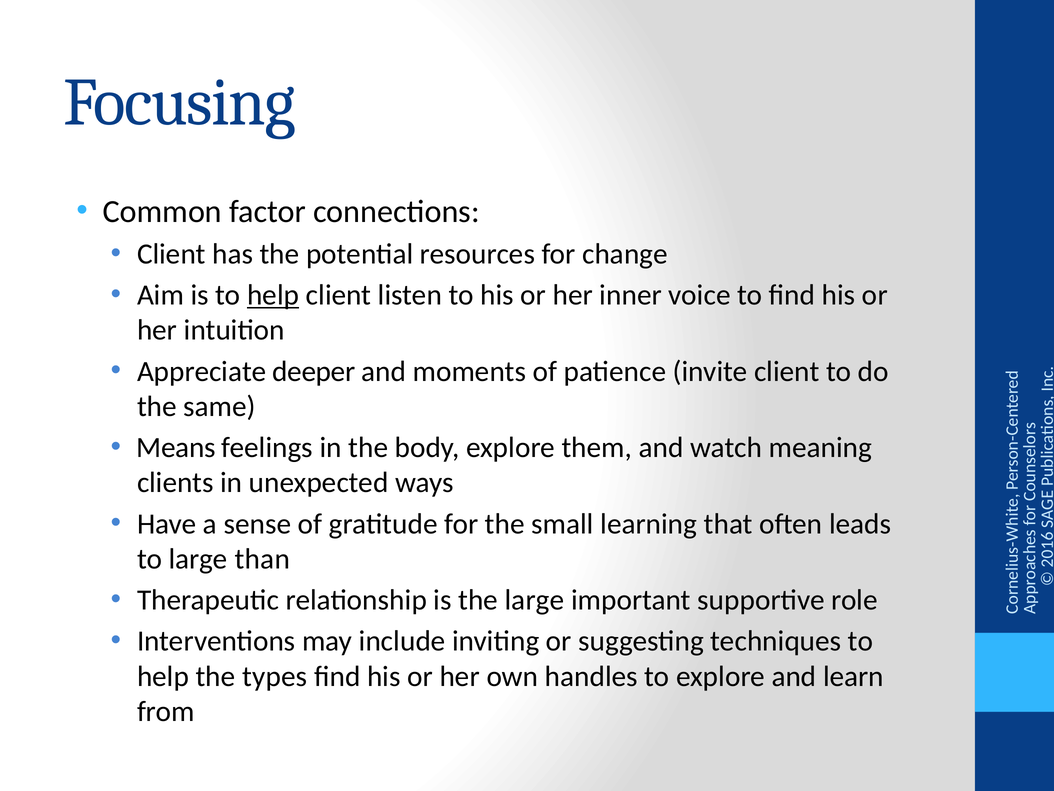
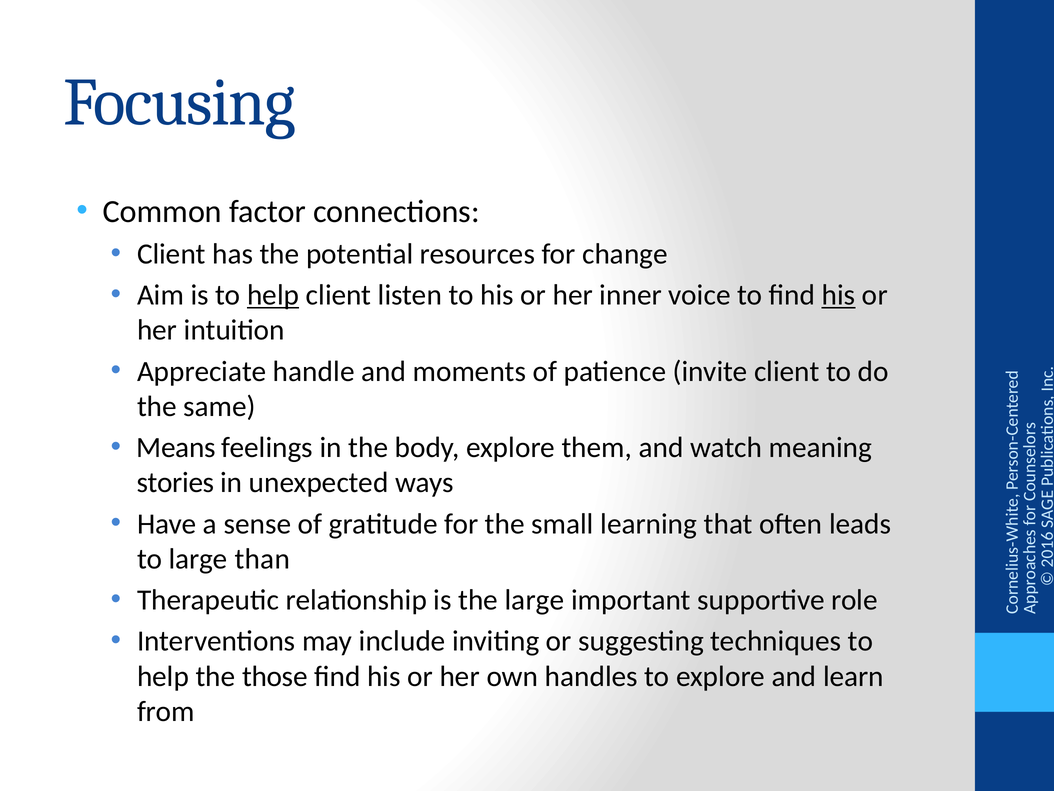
his at (839, 295) underline: none -> present
deeper: deeper -> handle
clients: clients -> stories
types: types -> those
